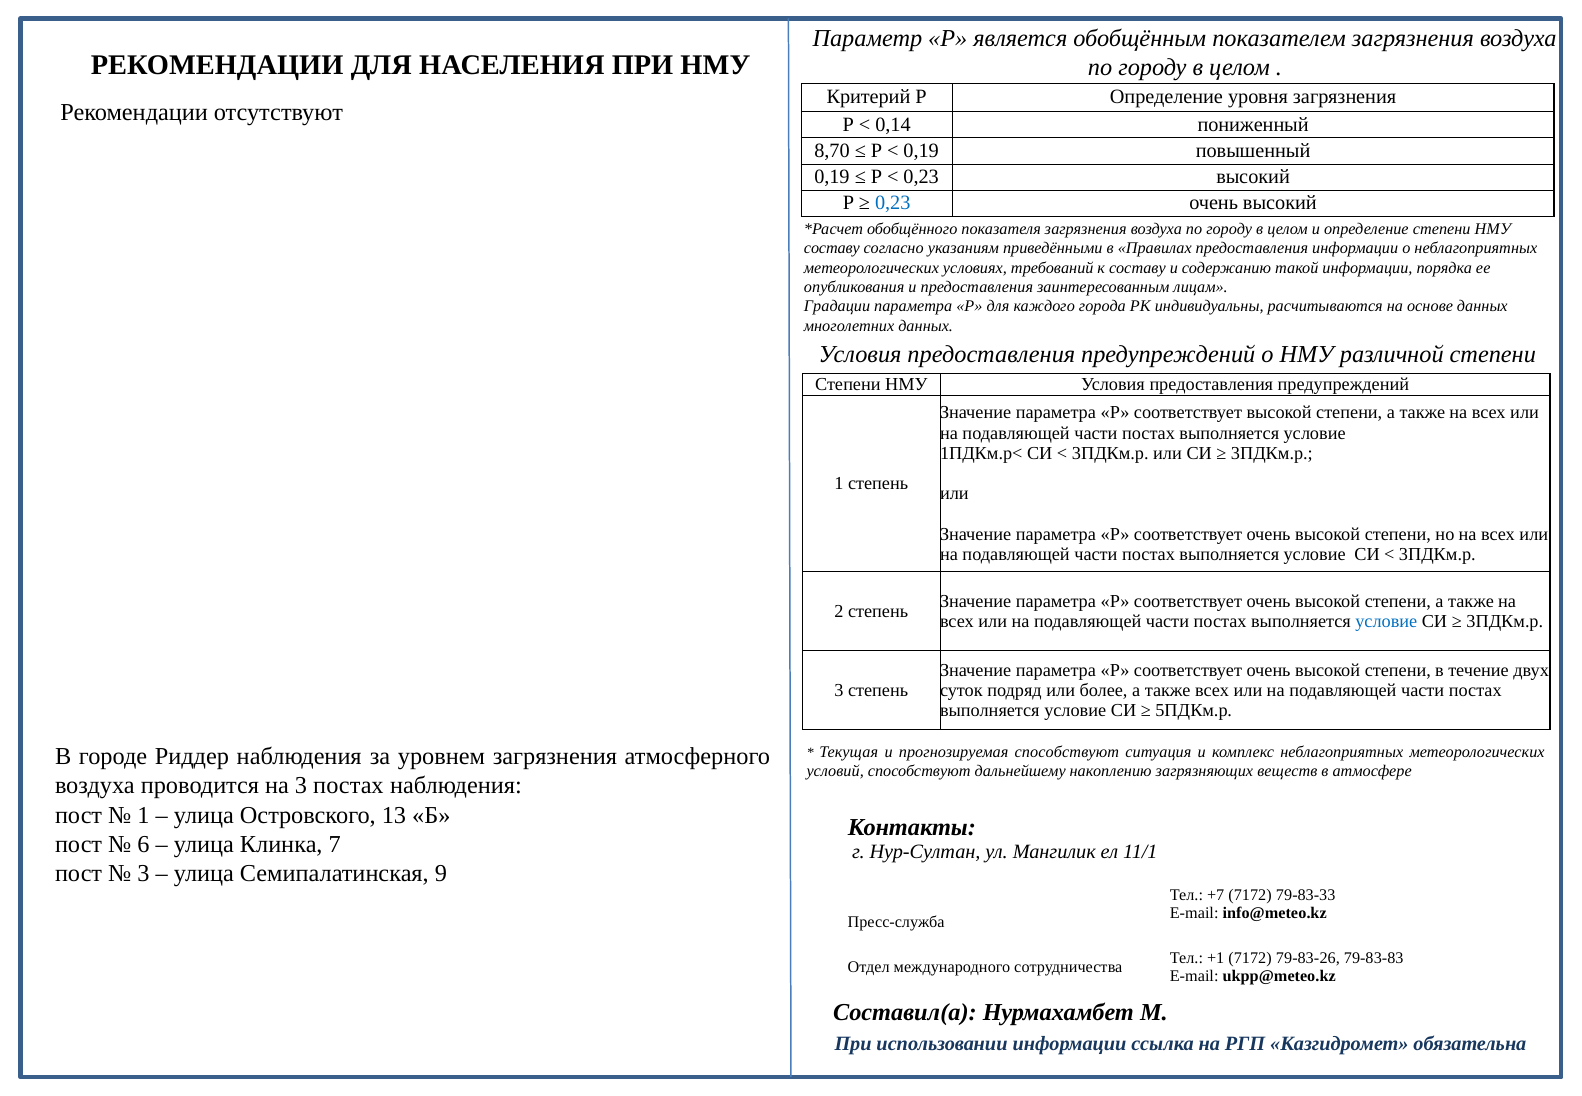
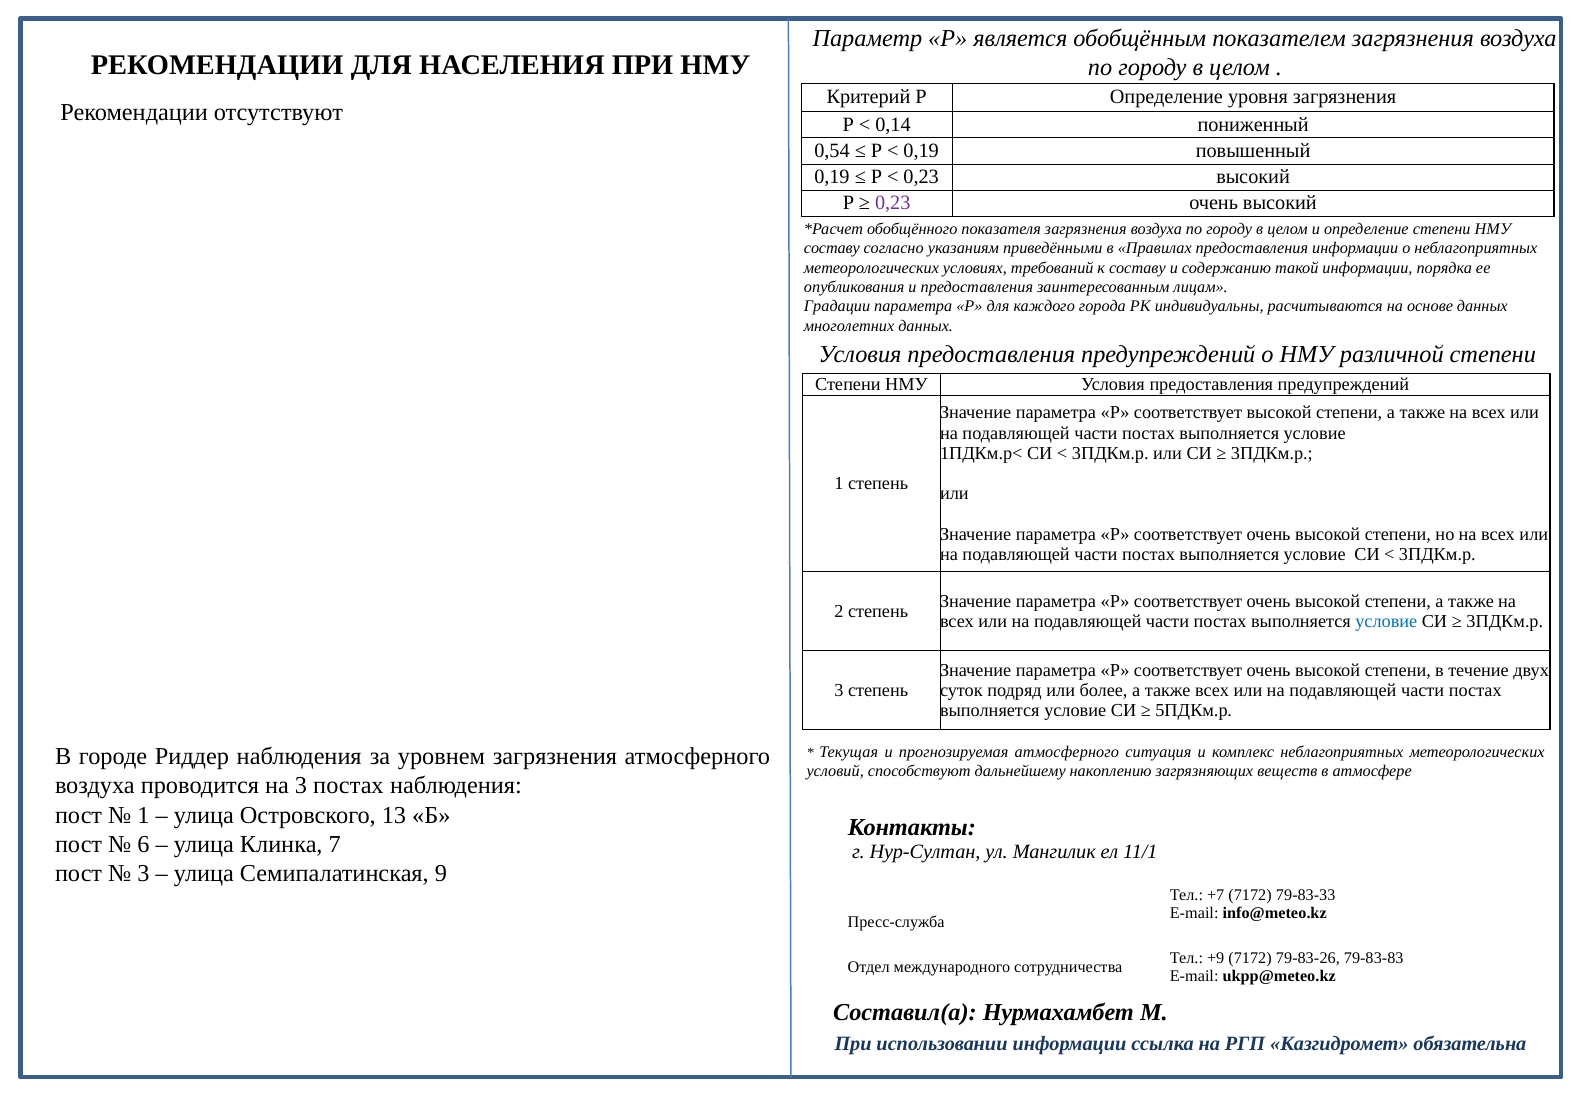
8,70: 8,70 -> 0,54
0,23 at (893, 203) colour: blue -> purple
прогнозируемая способствуют: способствуют -> атмосферного
+1: +1 -> +9
